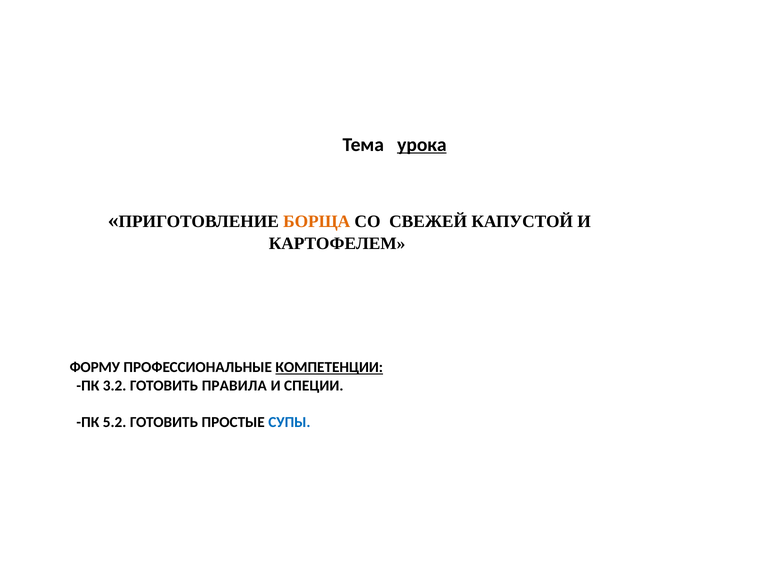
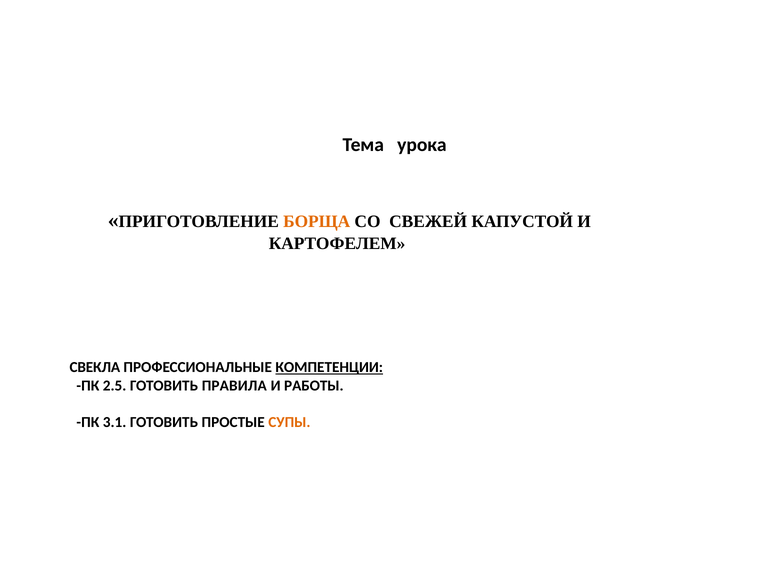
урока underline: present -> none
ФОРМУ: ФОРМУ -> СВЕКЛА
3.2: 3.2 -> 2.5
СПЕЦИИ: СПЕЦИИ -> РАБОТЫ
5.2: 5.2 -> 3.1
СУПЫ colour: blue -> orange
